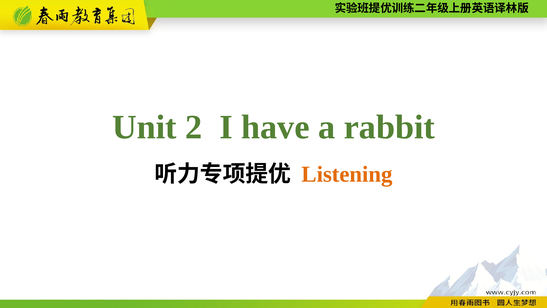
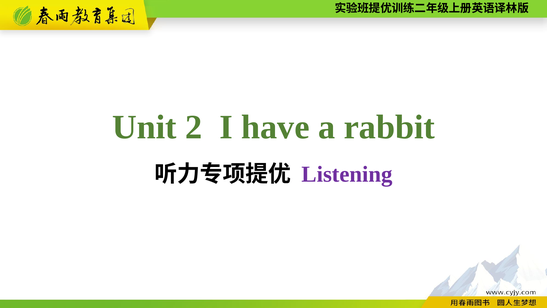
Listening colour: orange -> purple
